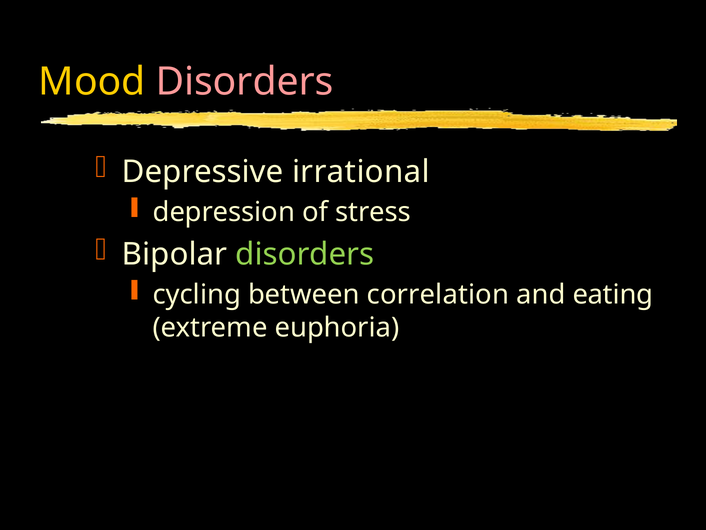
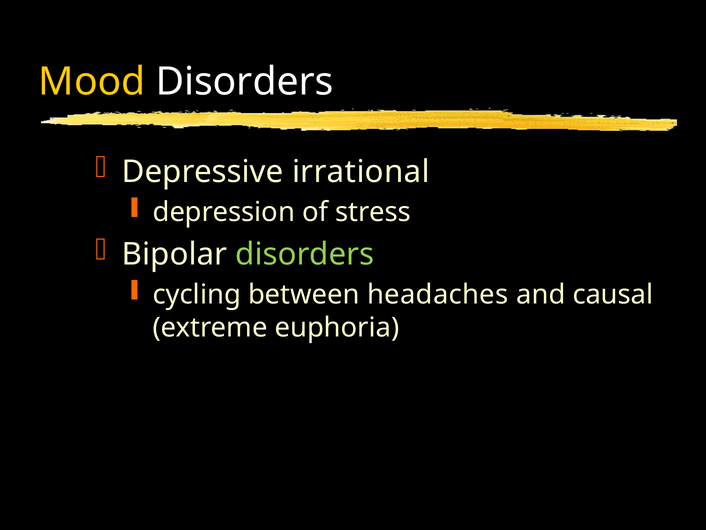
Disorders at (245, 82) colour: pink -> white
correlation: correlation -> headaches
eating: eating -> causal
